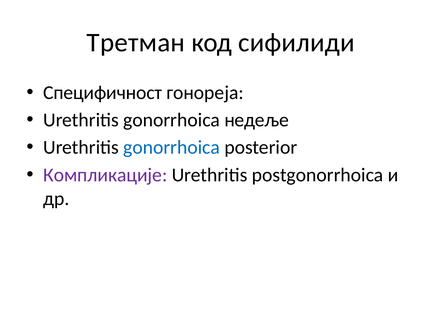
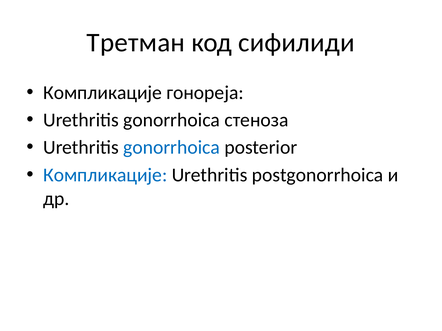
Специфичност at (103, 93): Специфичност -> Компликације
недеље: недеље -> стеноза
Компликације at (105, 175) colour: purple -> blue
